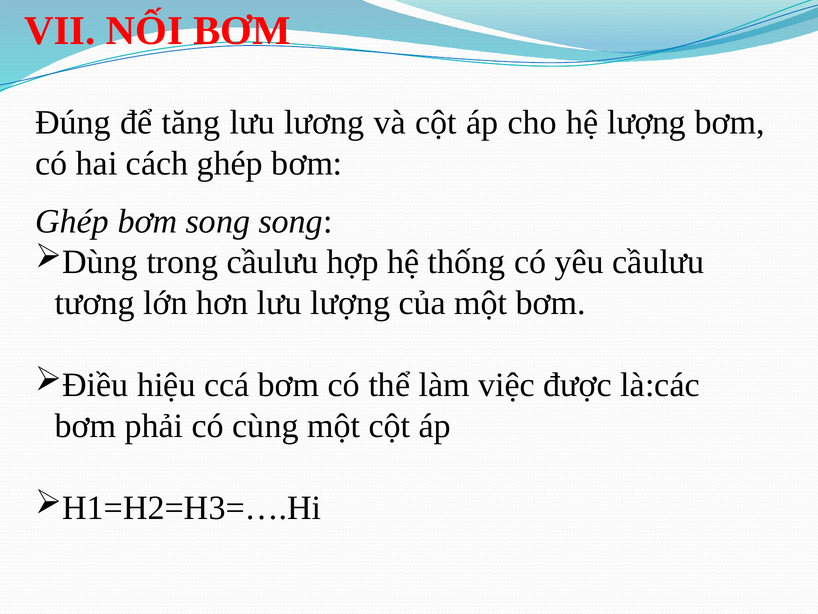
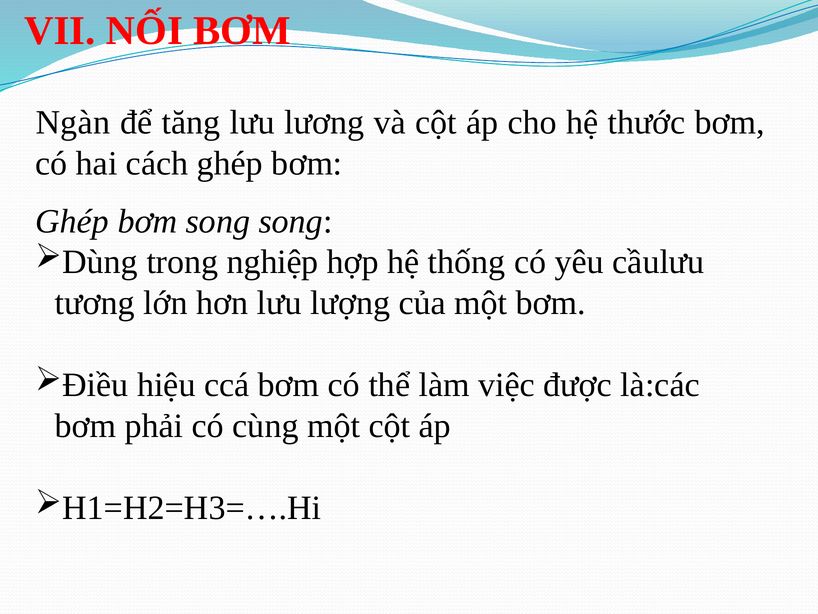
Đúng: Đúng -> Ngàn
hệ lượng: lượng -> thước
trong cầulưu: cầulưu -> nghiệp
